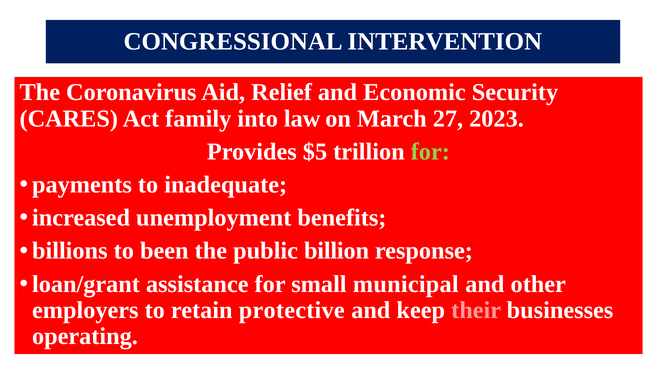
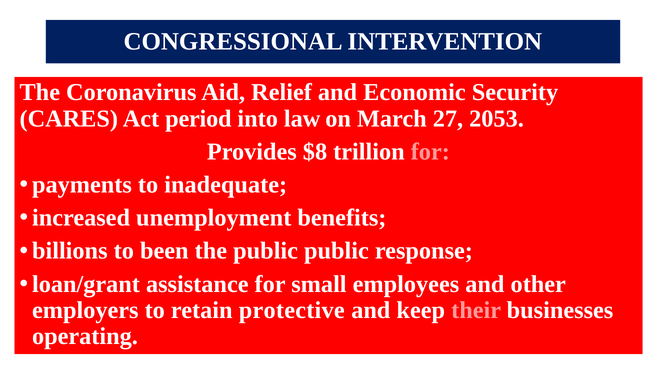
family: family -> period
2023: 2023 -> 2053
$5: $5 -> $8
for at (430, 152) colour: light green -> pink
public billion: billion -> public
municipal: municipal -> employees
